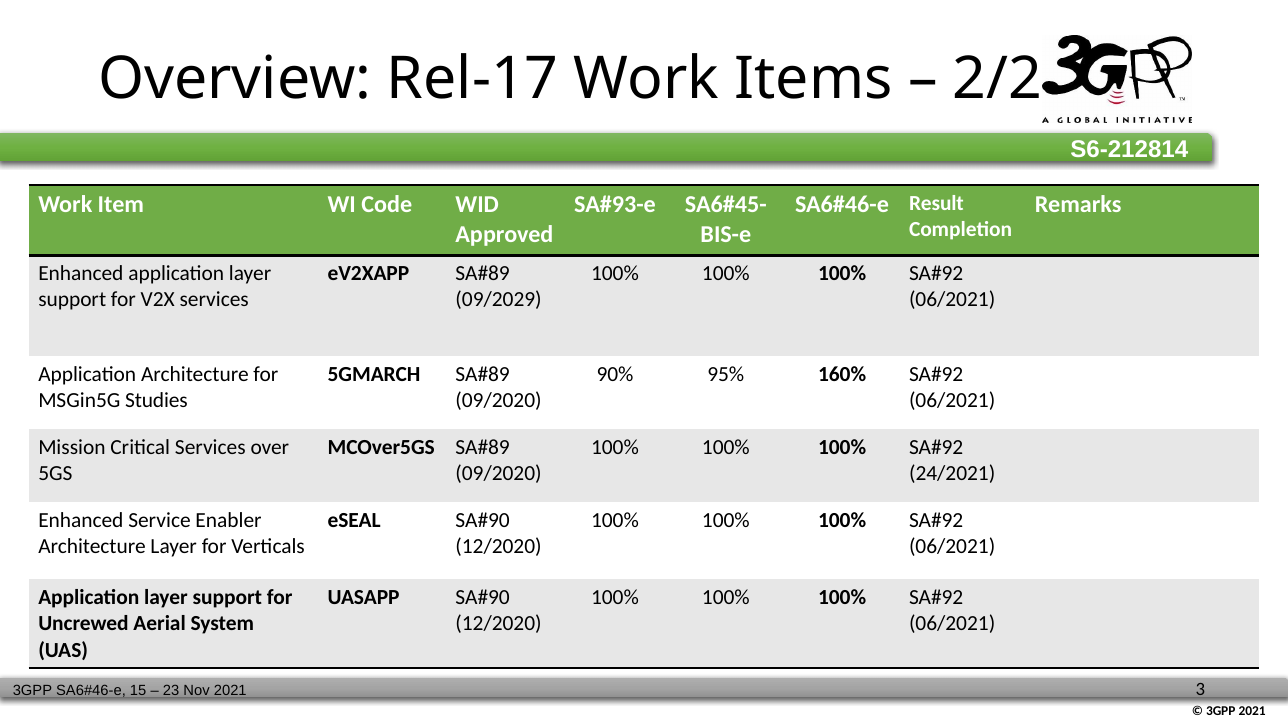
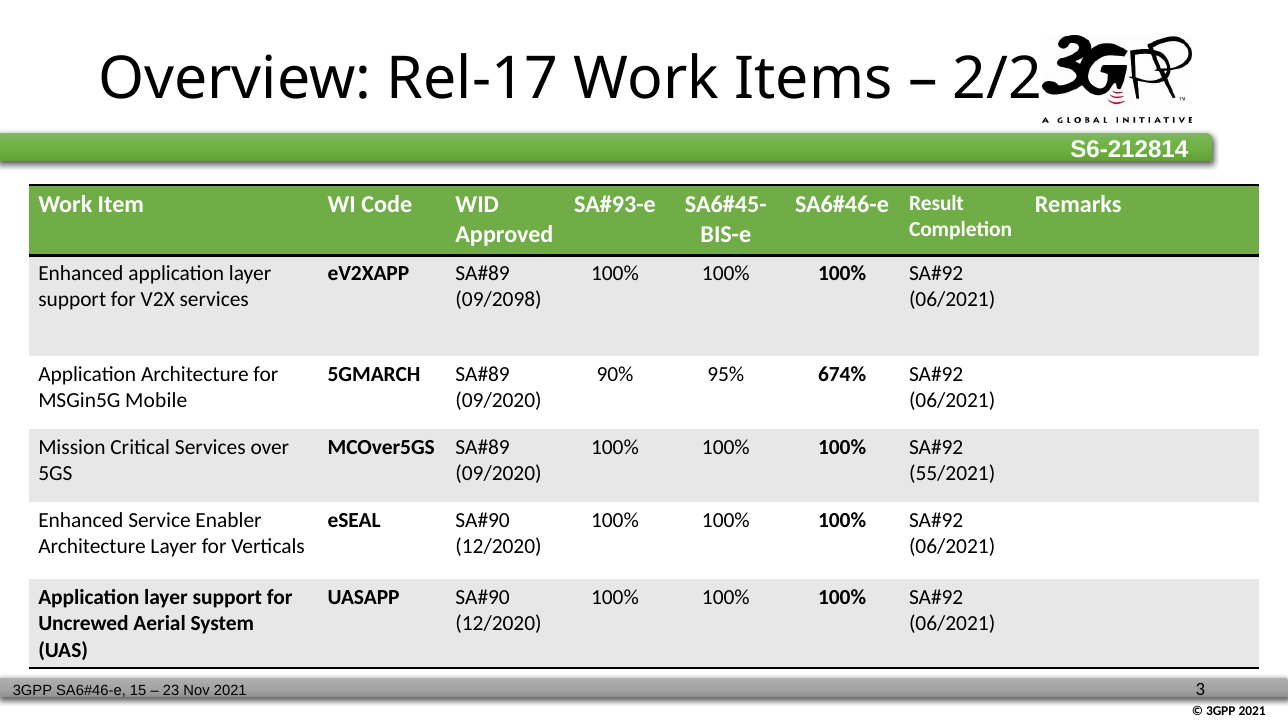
09/2029: 09/2029 -> 09/2098
160%: 160% -> 674%
Studies: Studies -> Mobile
24/2021: 24/2021 -> 55/2021
